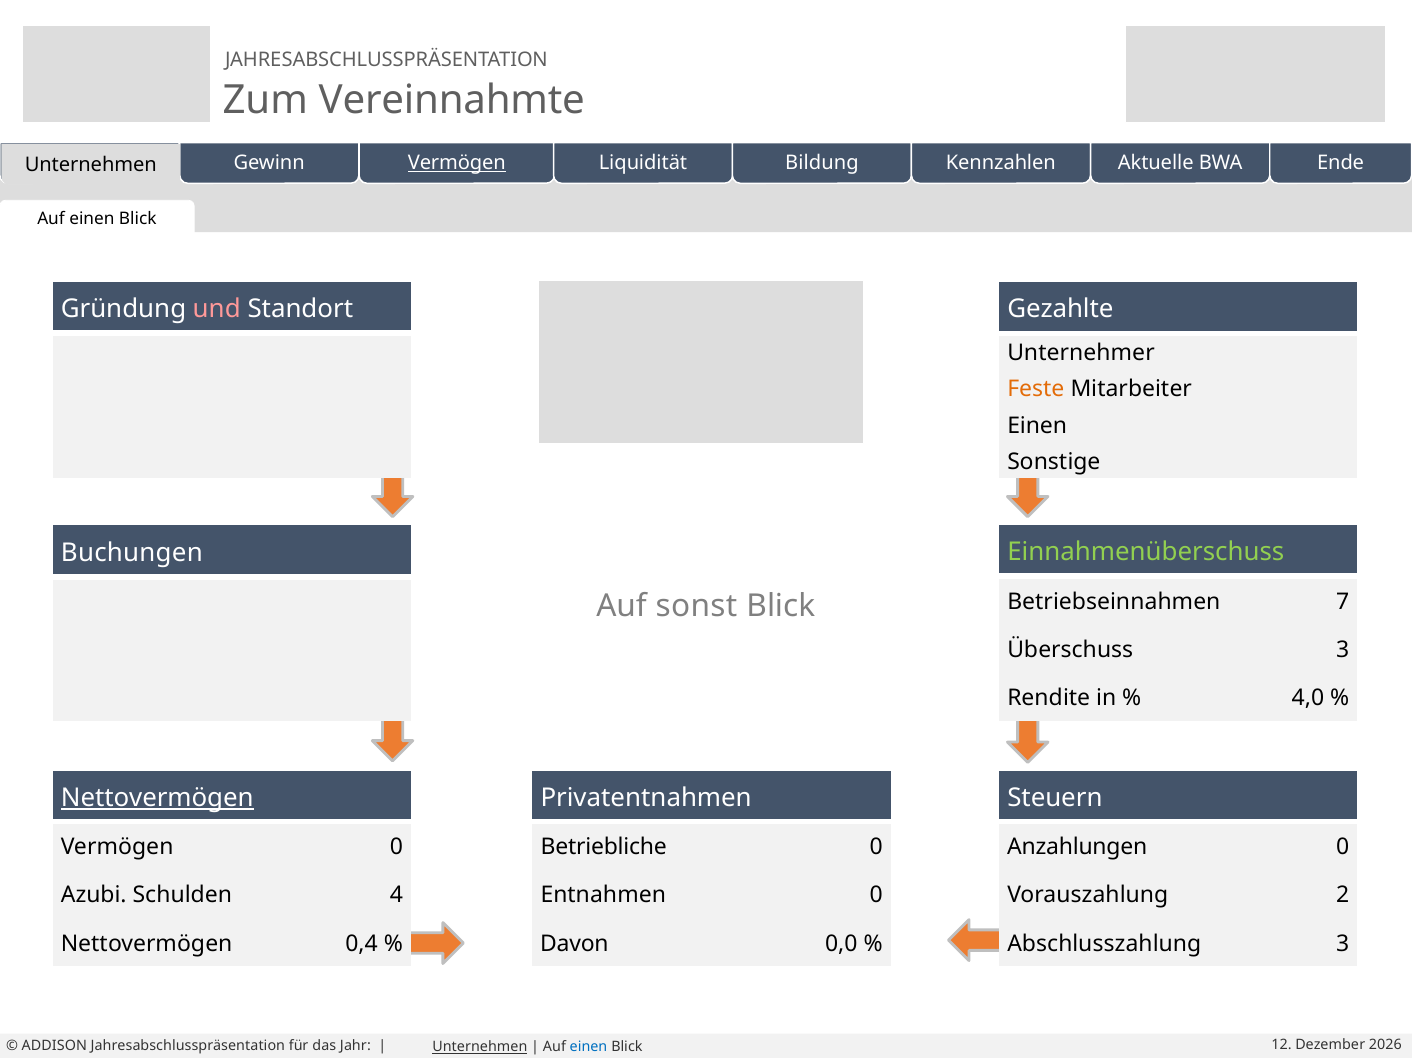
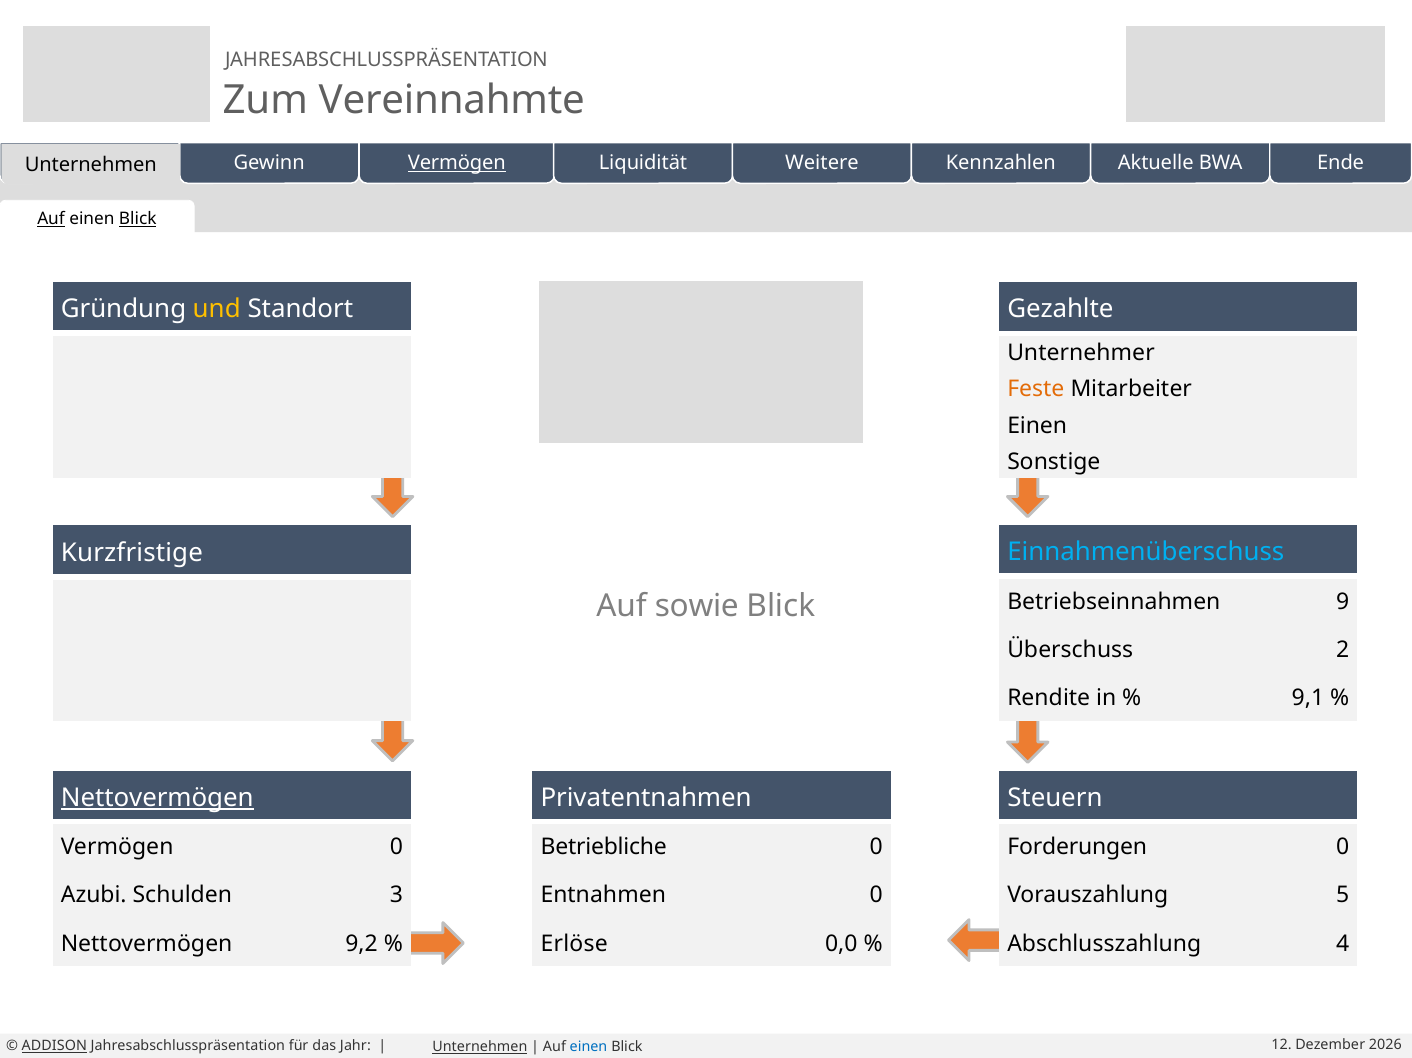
Bildung: Bildung -> Weitere
Auf at (51, 219) underline: none -> present
Blick at (138, 219) underline: none -> present
und colour: pink -> yellow
Einnahmenüberschuss colour: light green -> light blue
Buchungen: Buchungen -> Kurzfristige
7: 7 -> 9
sonst: sonst -> sowie
Überschuss 3: 3 -> 2
4,0: 4,0 -> 9,1
Anzahlungen: Anzahlungen -> Forderungen
4: 4 -> 3
2: 2 -> 5
0,4: 0,4 -> 9,2
Davon: Davon -> Erlöse
Abschlusszahlung 3: 3 -> 4
ADDISON underline: none -> present
